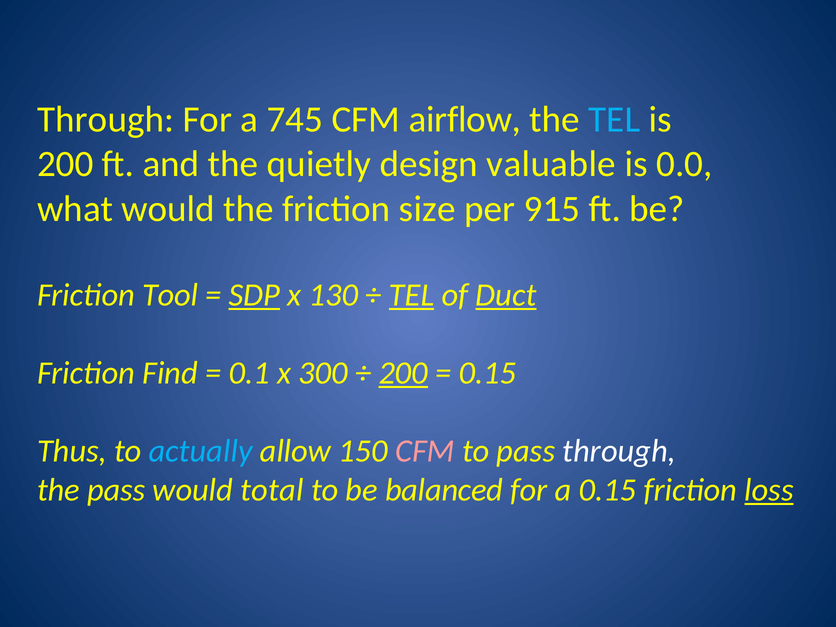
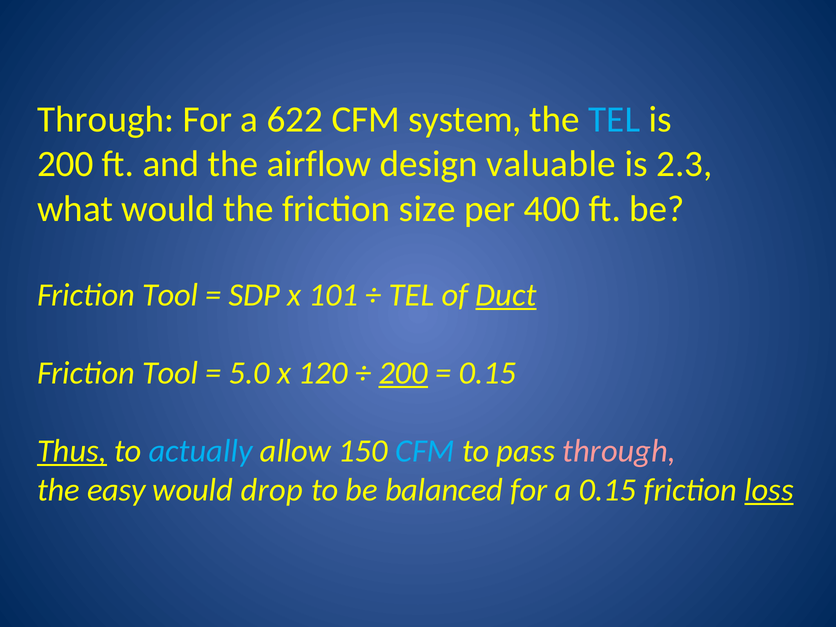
745: 745 -> 622
airflow: airflow -> system
quietly: quietly -> airflow
0.0: 0.0 -> 2.3
915: 915 -> 400
SDP underline: present -> none
130: 130 -> 101
TEL at (412, 295) underline: present -> none
Find at (170, 373): Find -> Tool
0.1: 0.1 -> 5.0
300: 300 -> 120
Thus underline: none -> present
CFM at (425, 451) colour: pink -> light blue
through at (619, 451) colour: white -> pink
the pass: pass -> easy
total: total -> drop
